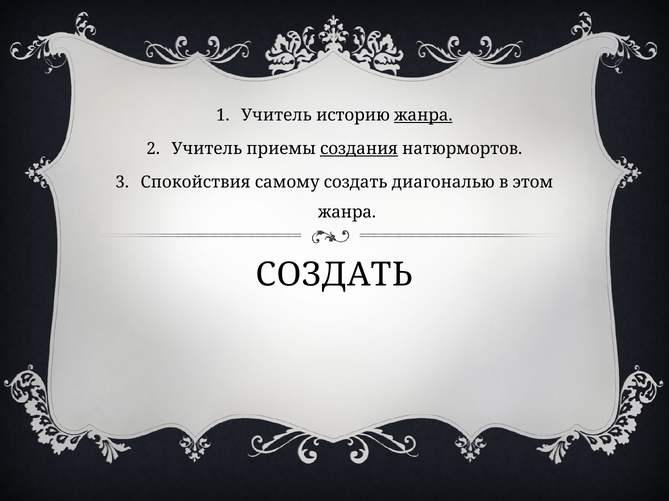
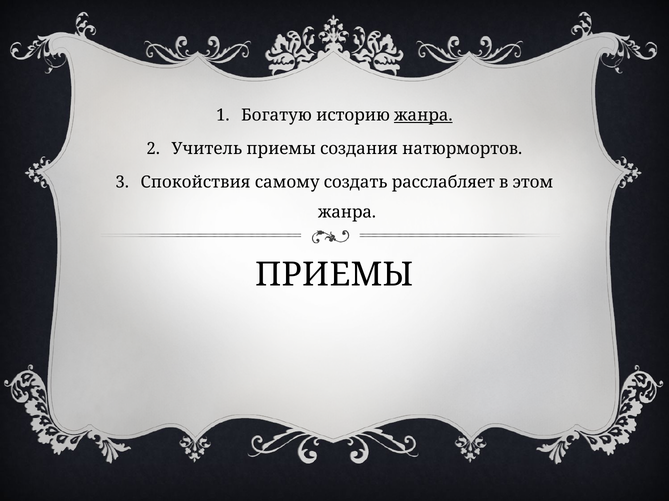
Учитель at (276, 115): Учитель -> Богатую
создания underline: present -> none
диагональю: диагональю -> расслабляет
СОЗДАТЬ at (334, 275): СОЗДАТЬ -> ПРИЕМЫ
